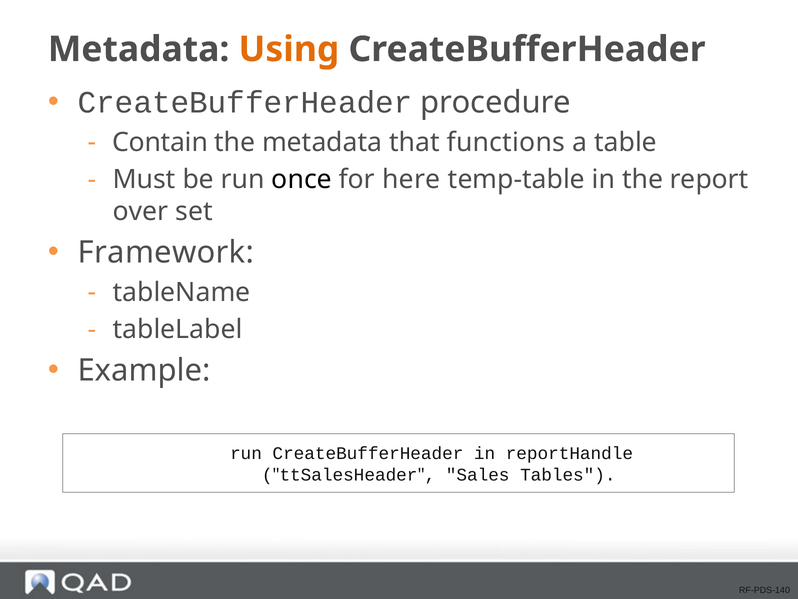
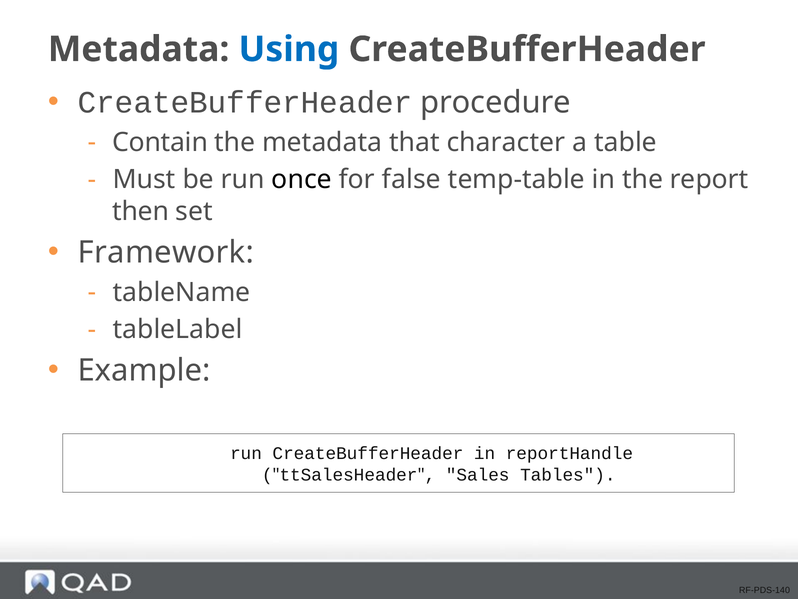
Using colour: orange -> blue
functions: functions -> character
here: here -> false
over: over -> then
